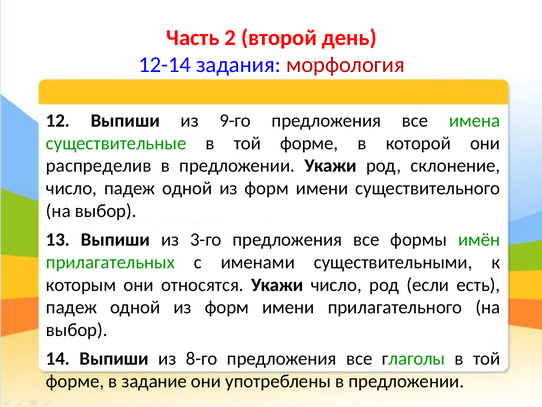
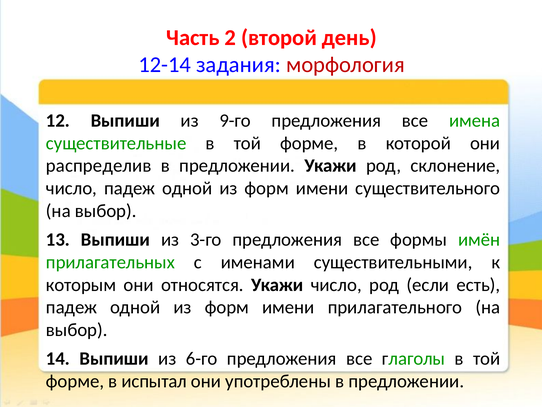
8-го: 8-го -> 6-го
задание: задание -> испытал
